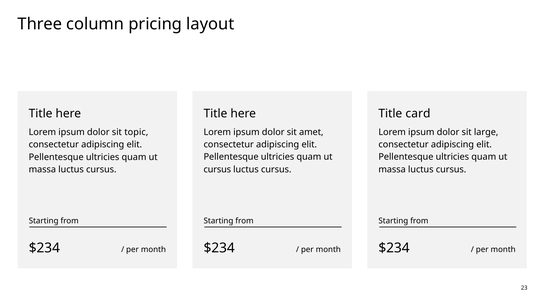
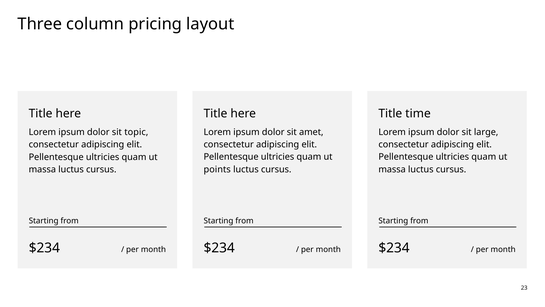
card: card -> time
cursus at (217, 169): cursus -> points
